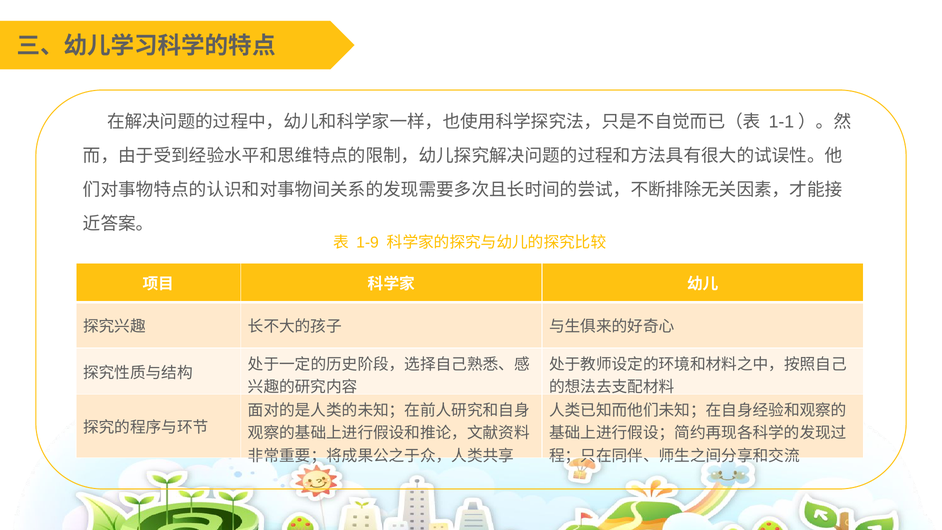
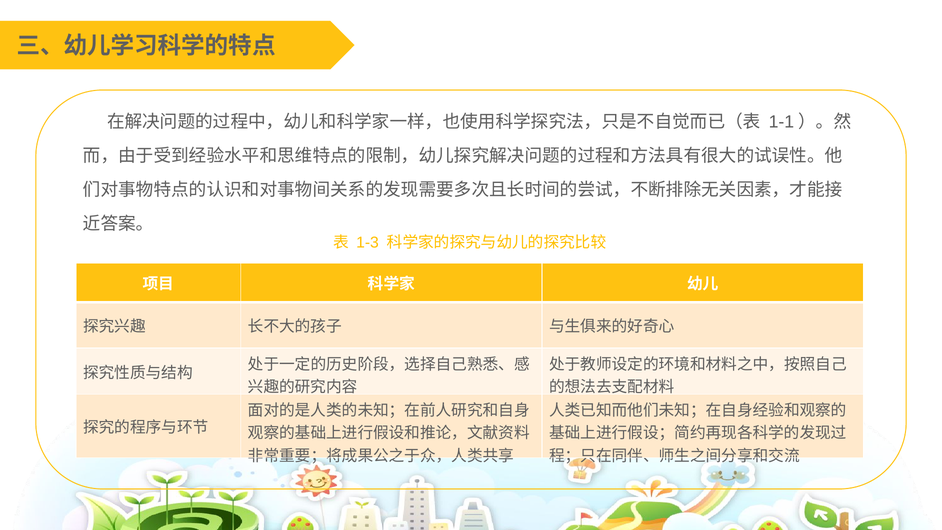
1-9: 1-9 -> 1-3
